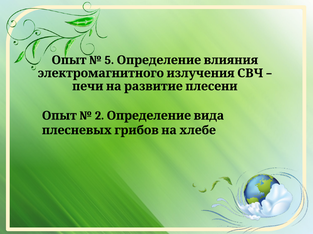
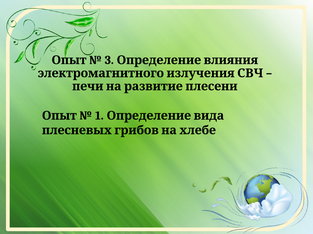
5: 5 -> 3
2: 2 -> 1
